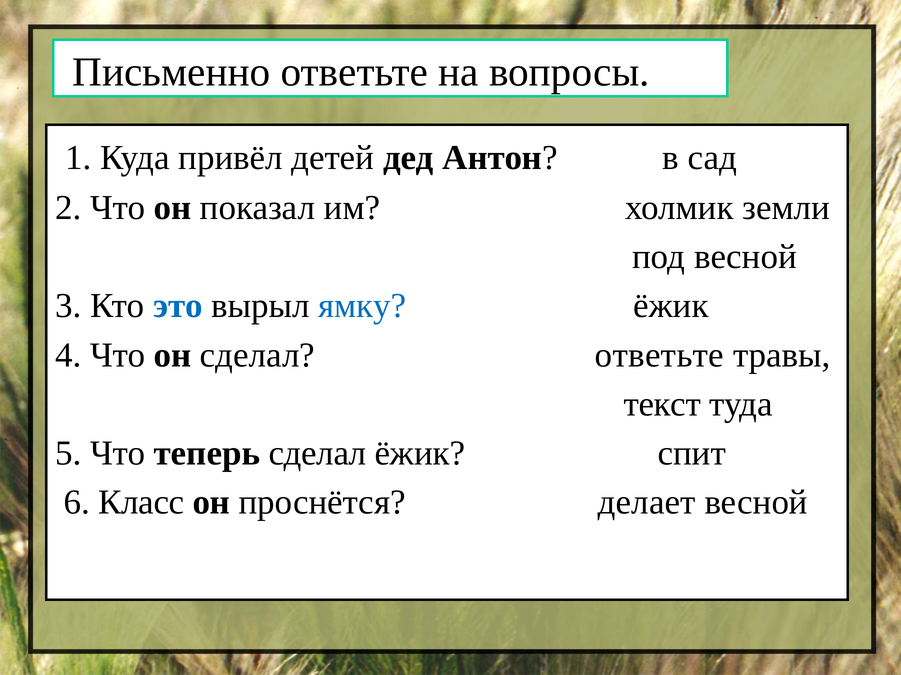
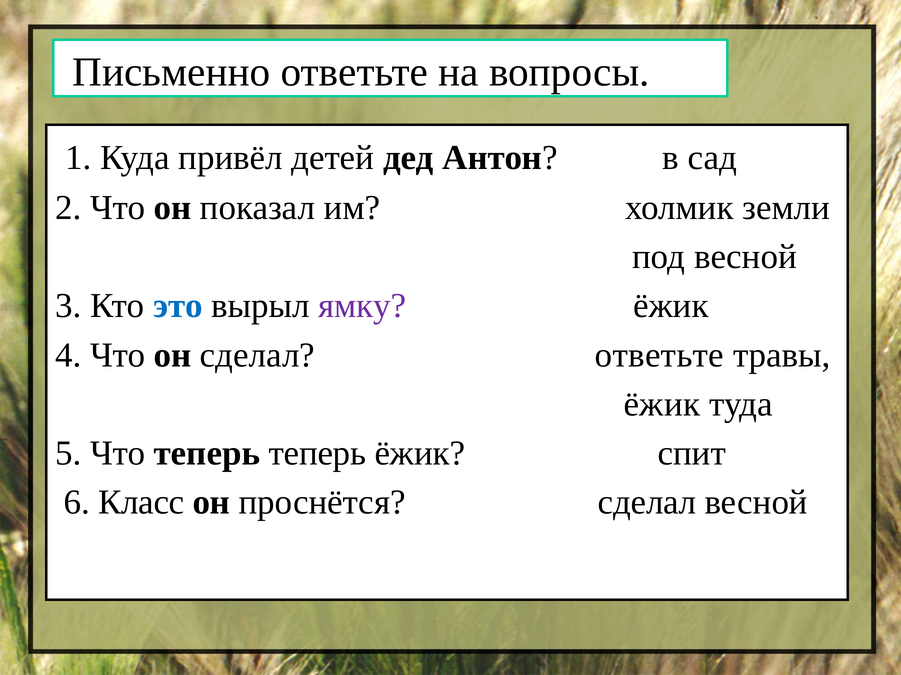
ямку colour: blue -> purple
текст at (662, 404): текст -> ёжик
теперь сделал: сделал -> теперь
проснётся делает: делает -> сделал
